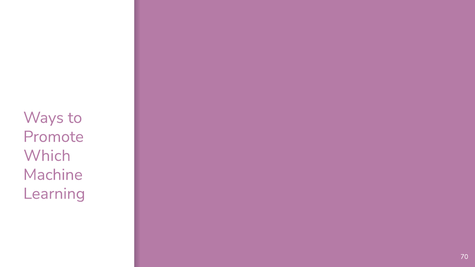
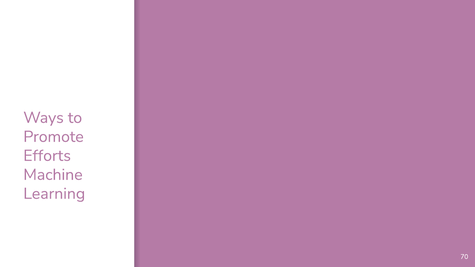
Which: Which -> Efforts
